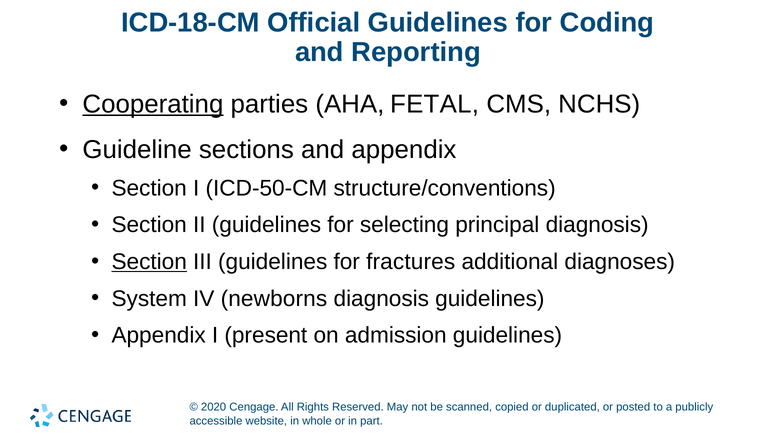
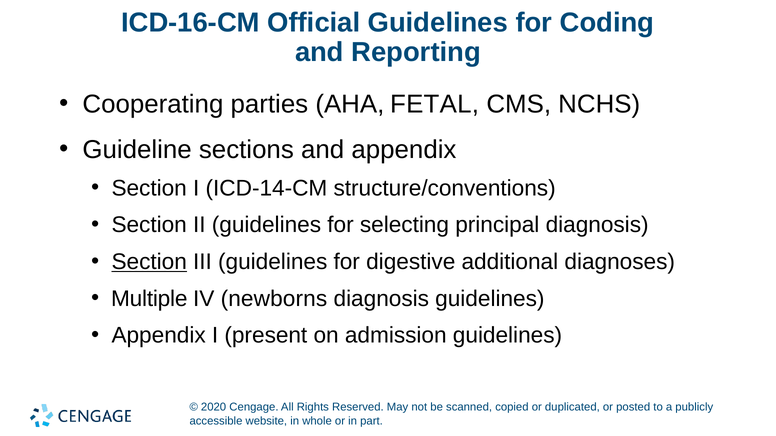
ICD-18-CM: ICD-18-CM -> ICD-16-CM
Cooperating underline: present -> none
ICD-50-CM: ICD-50-CM -> ICD-14-CM
fractures: fractures -> digestive
System: System -> Multiple
